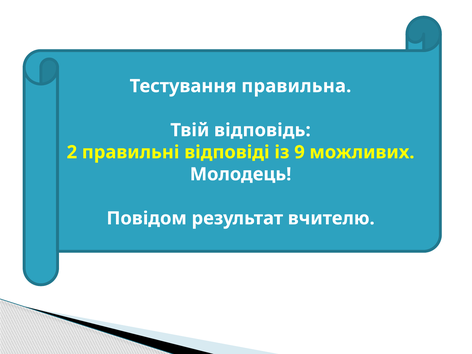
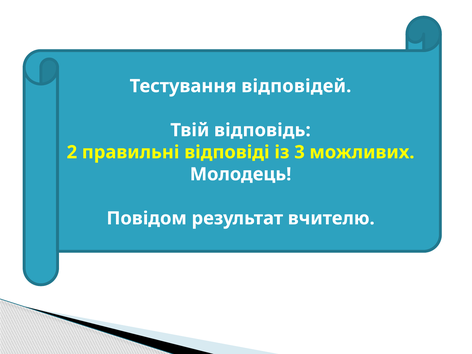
правильна: правильна -> відповідей
9: 9 -> 3
